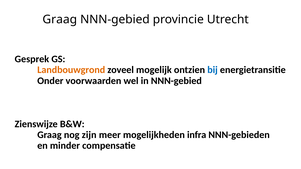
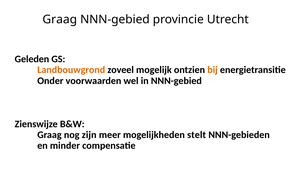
Gesprek: Gesprek -> Geleden
bij colour: blue -> orange
infra: infra -> stelt
